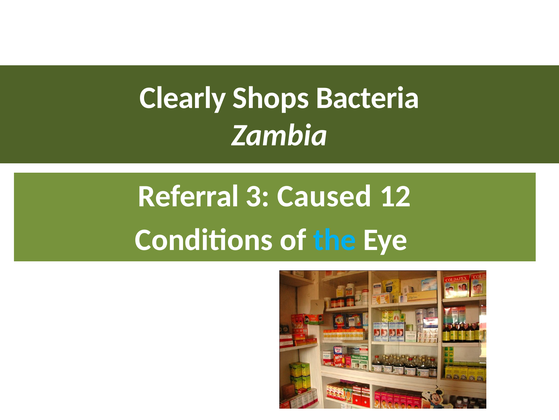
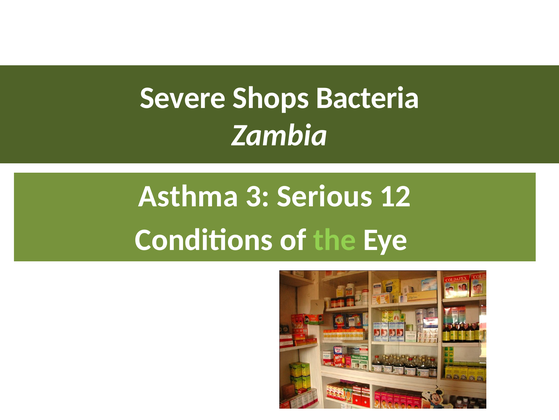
Clearly: Clearly -> Severe
Referral: Referral -> Asthma
Caused: Caused -> Serious
the colour: light blue -> light green
